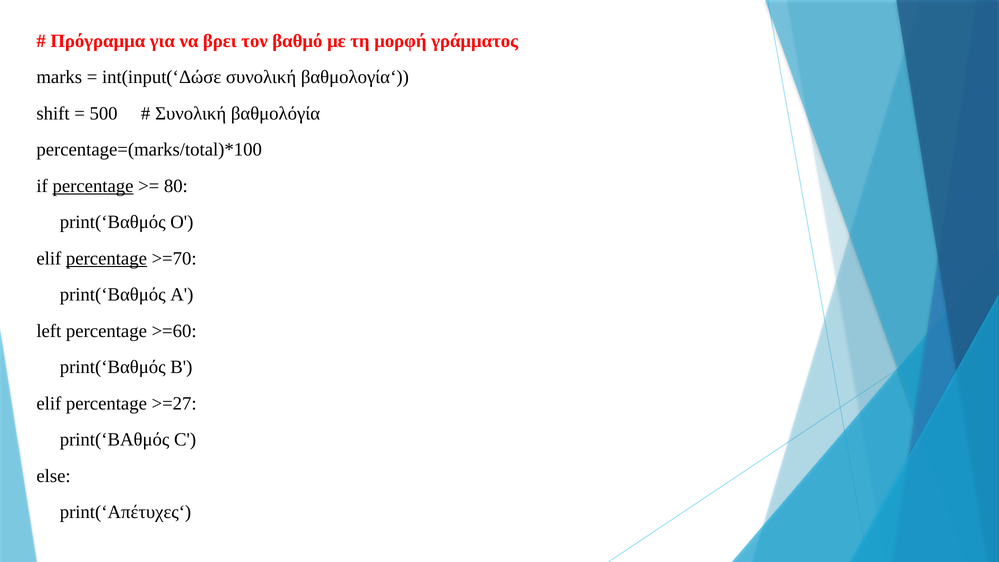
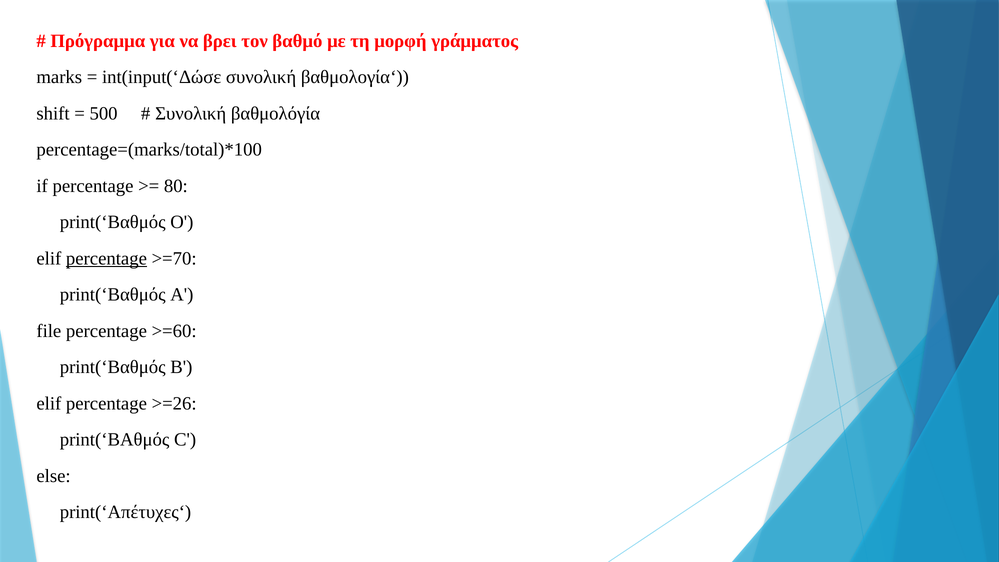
percentage at (93, 186) underline: present -> none
left: left -> file
>=27: >=27 -> >=26
